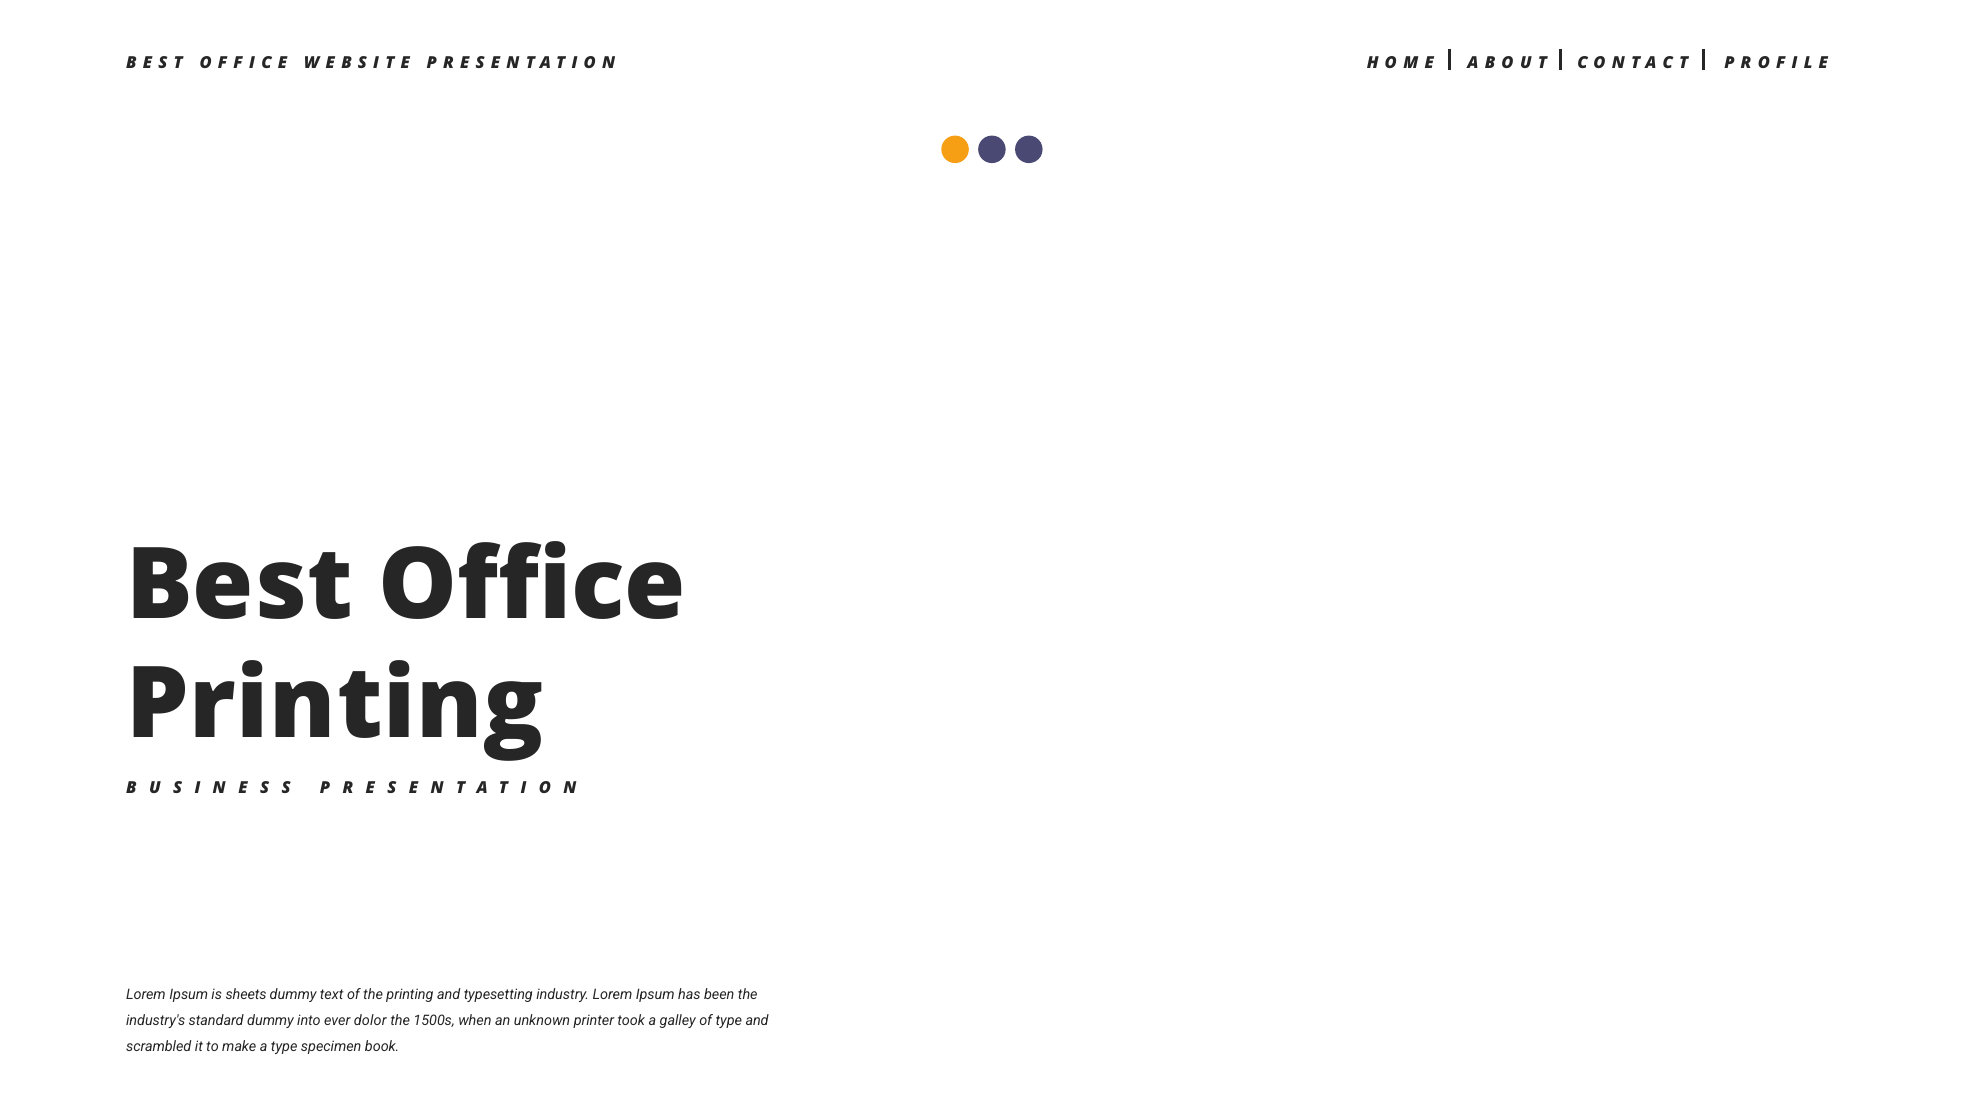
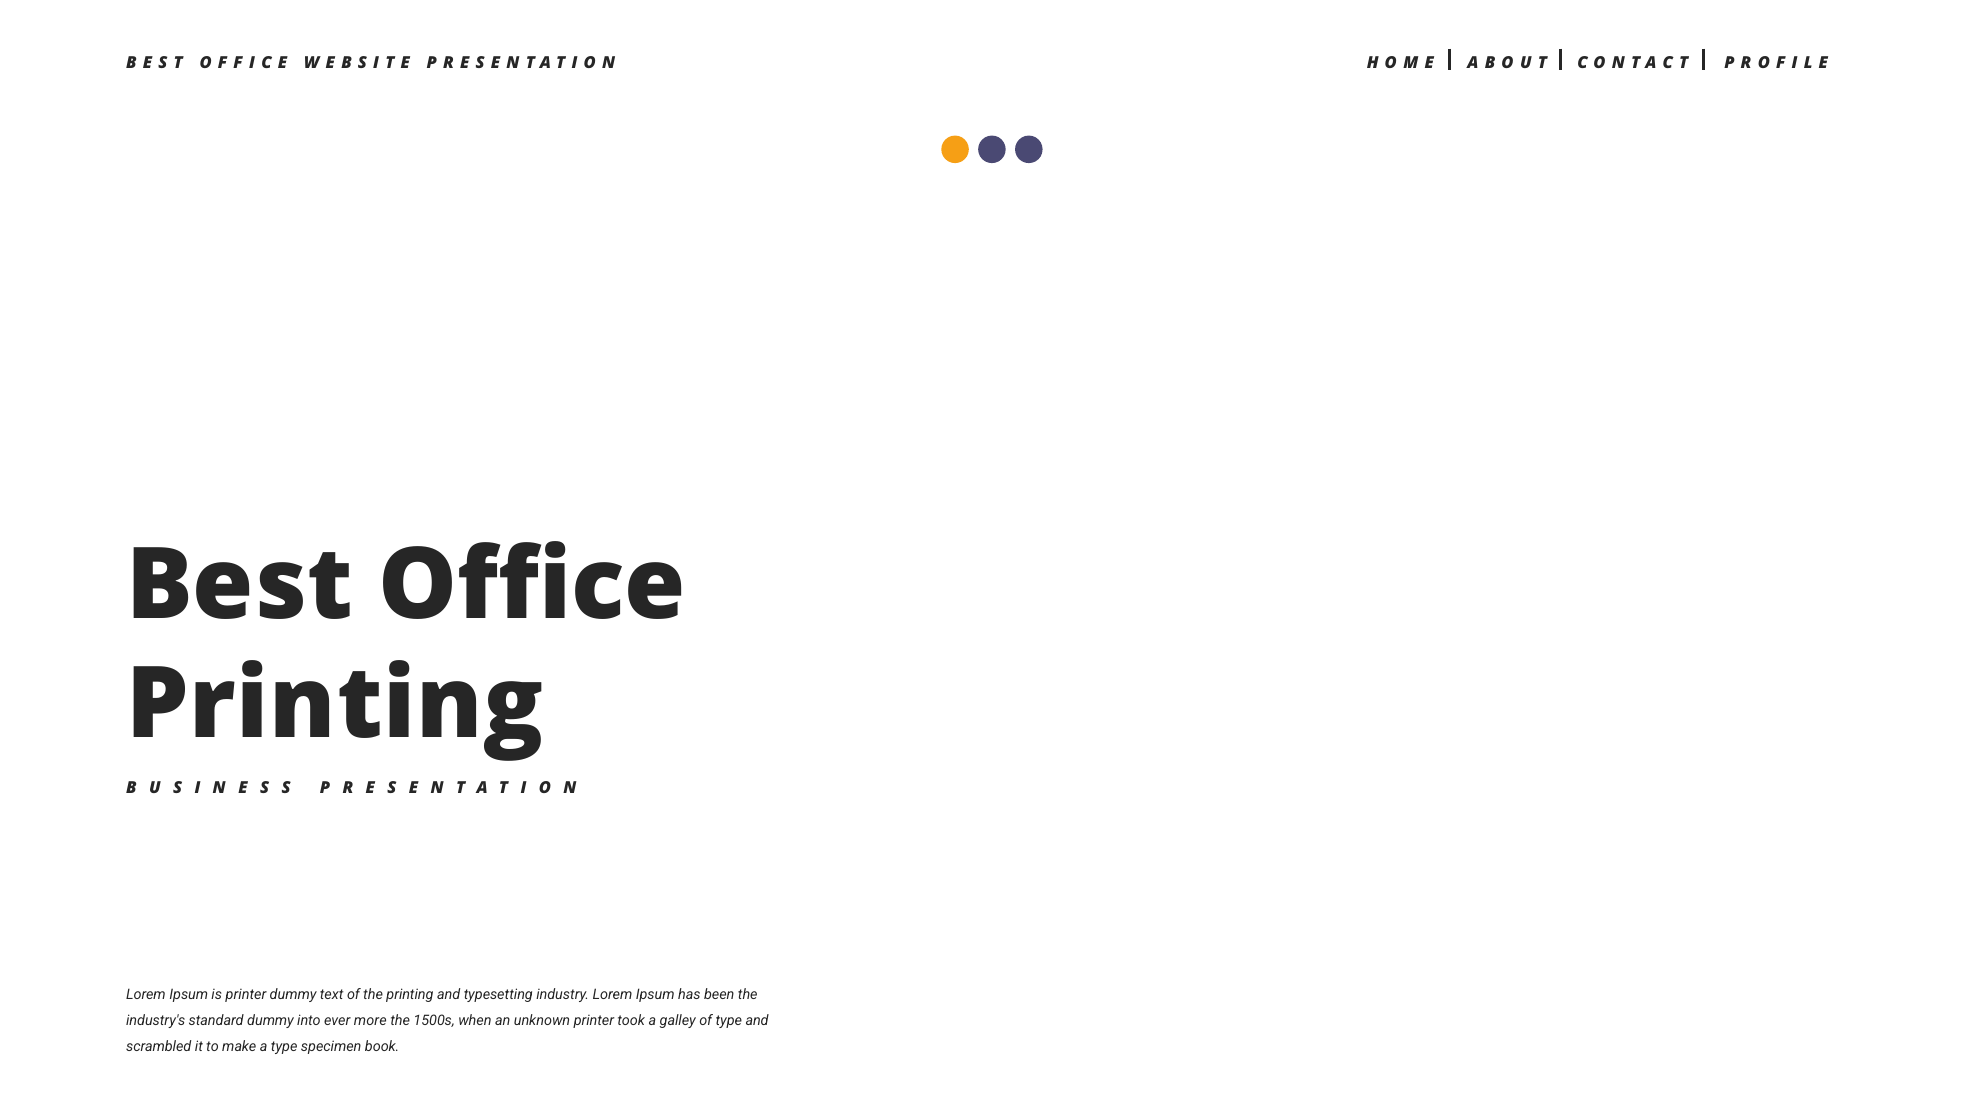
is sheets: sheets -> printer
dolor: dolor -> more
